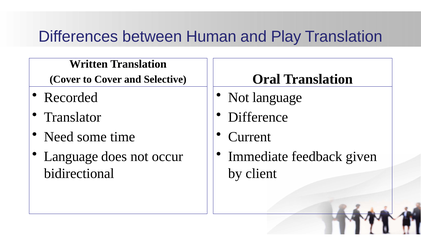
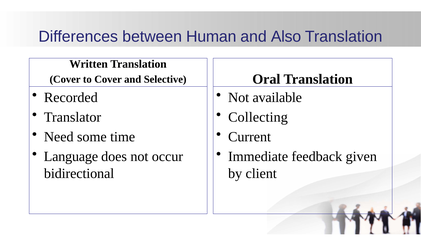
Play: Play -> Also
Not language: language -> available
Difference: Difference -> Collecting
